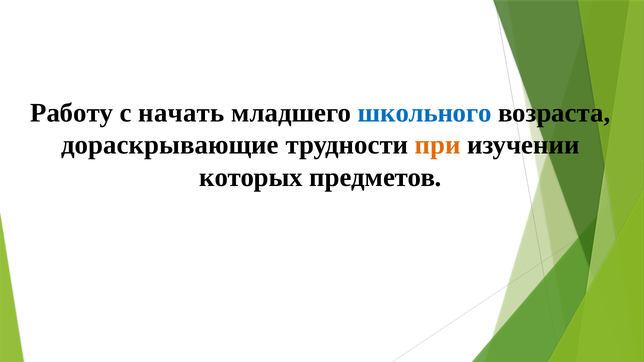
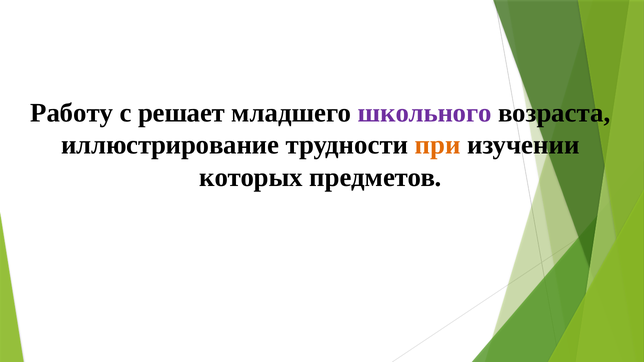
начать: начать -> решает
школьного colour: blue -> purple
дораскрывающие: дораскрывающие -> иллюстрирование
